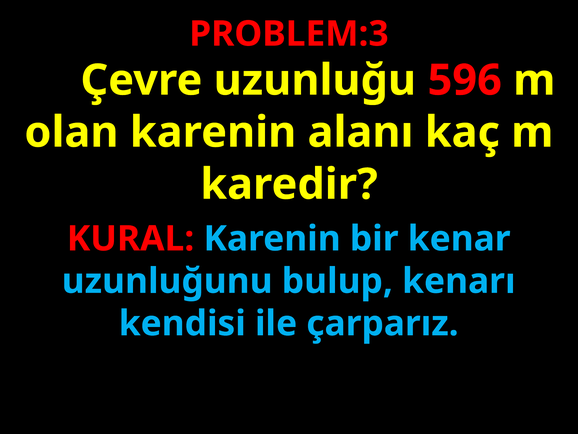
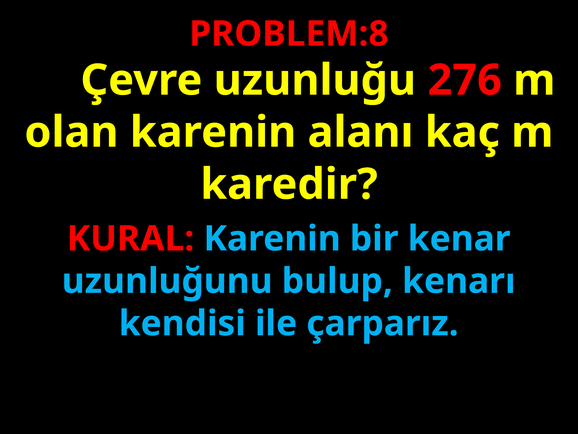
PROBLEM:3: PROBLEM:3 -> PROBLEM:8
596: 596 -> 276
